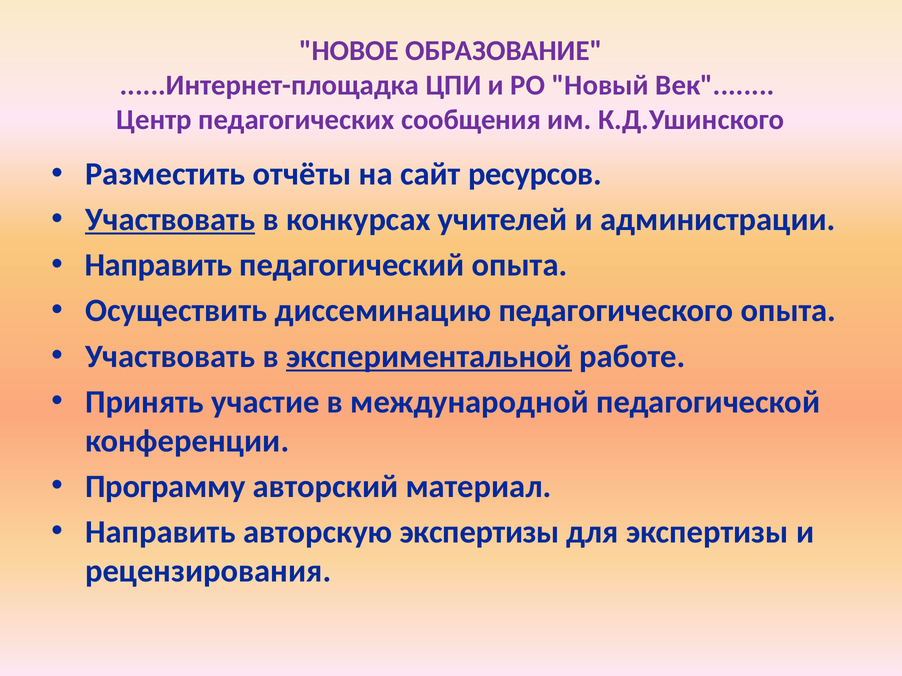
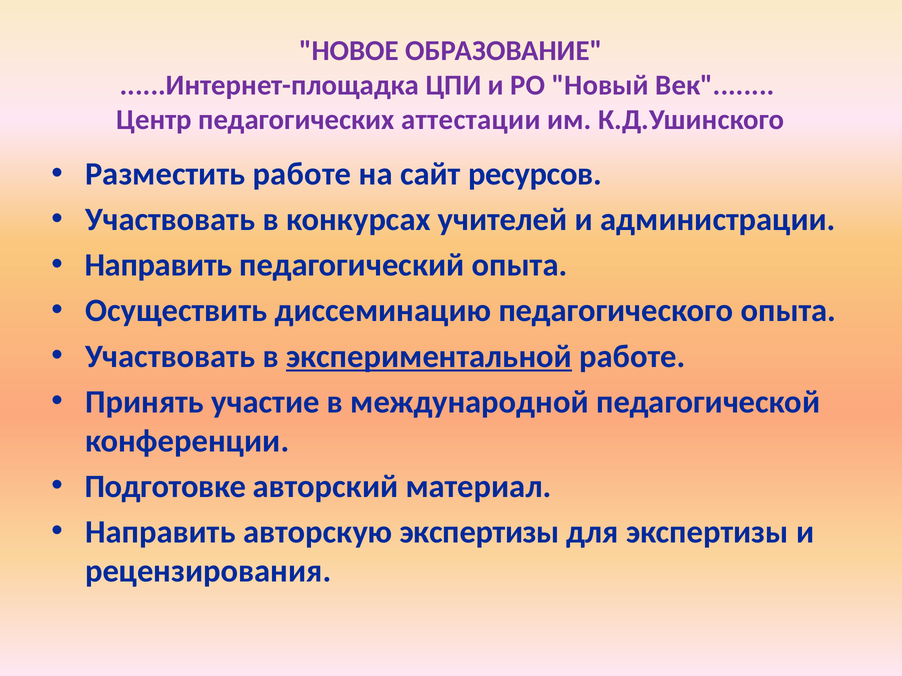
сообщения: сообщения -> аттестации
Разместить отчёты: отчёты -> работе
Участвовать at (170, 220) underline: present -> none
Программу: Программу -> Подготовке
